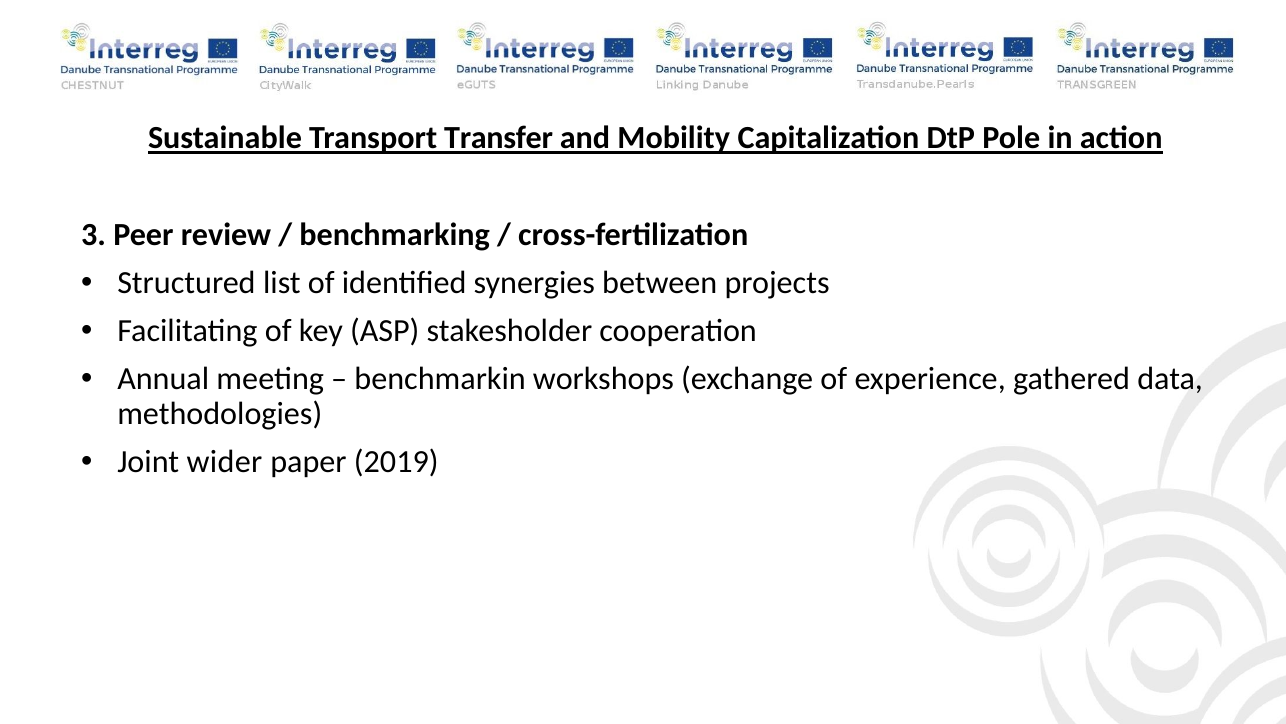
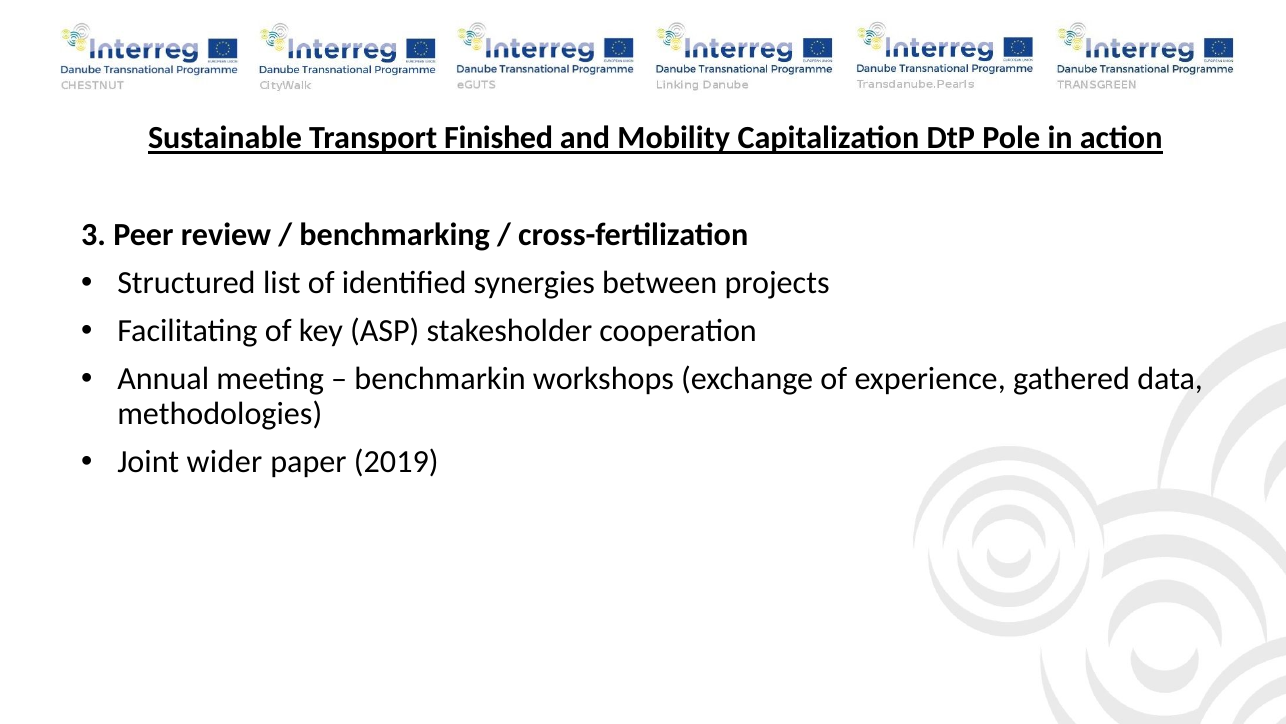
Transfer: Transfer -> Finished
